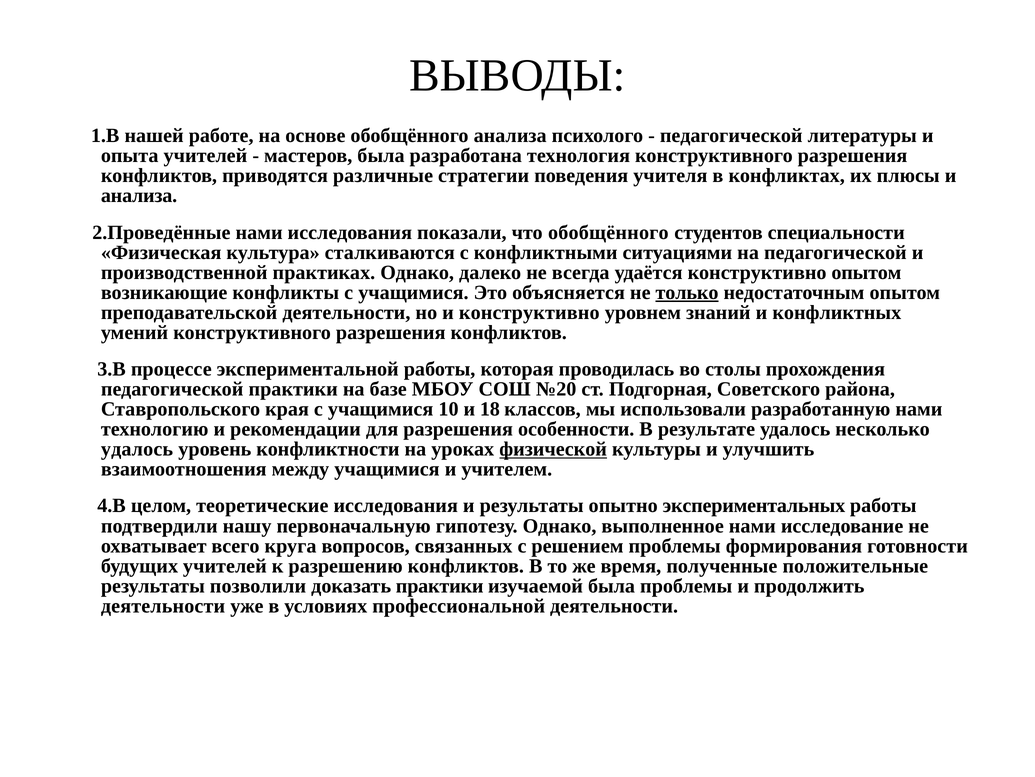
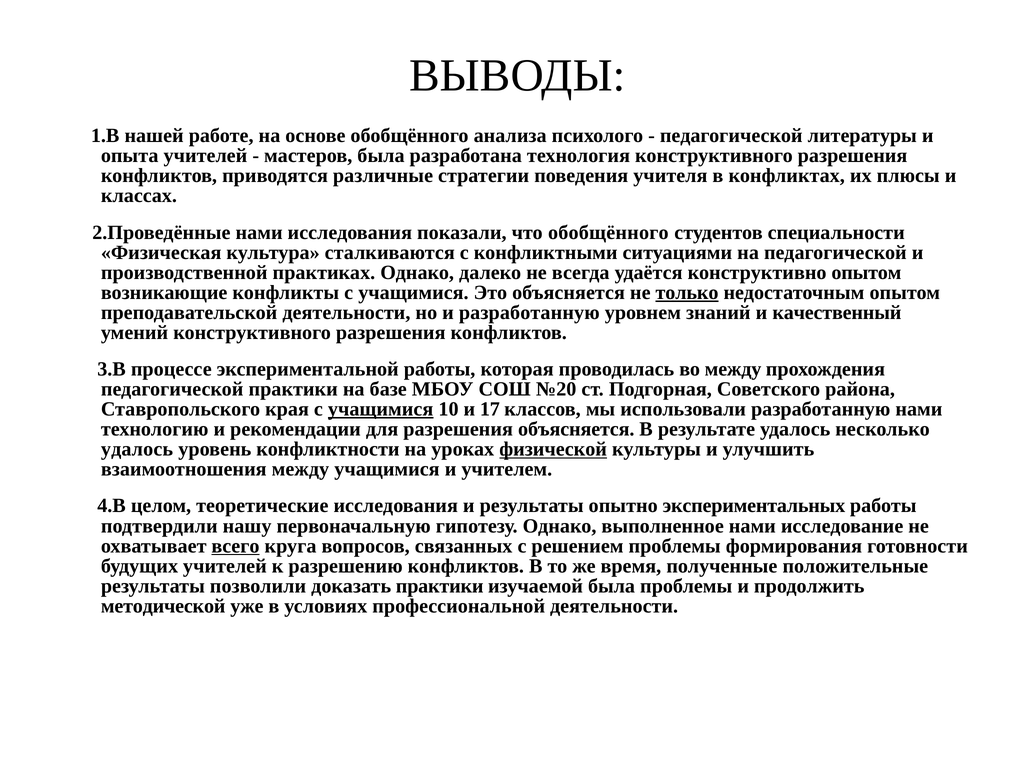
анализа at (139, 196): анализа -> классах
и конструктивно: конструктивно -> разработанную
конфликтных: конфликтных -> качественный
во столы: столы -> между
учащимися at (381, 409) underline: none -> present
18: 18 -> 17
разрешения особенности: особенности -> объясняется
всего underline: none -> present
деятельности at (163, 605): деятельности -> методической
